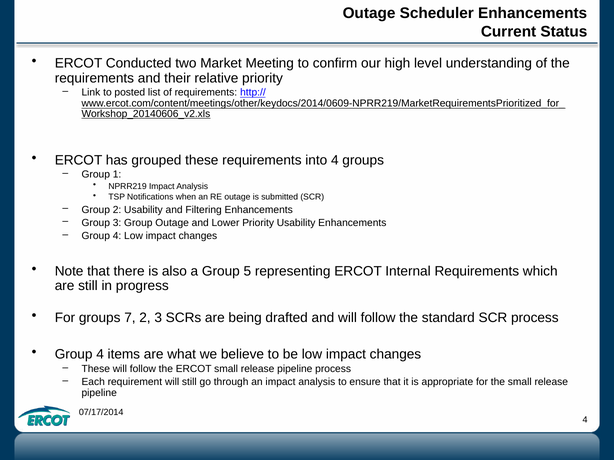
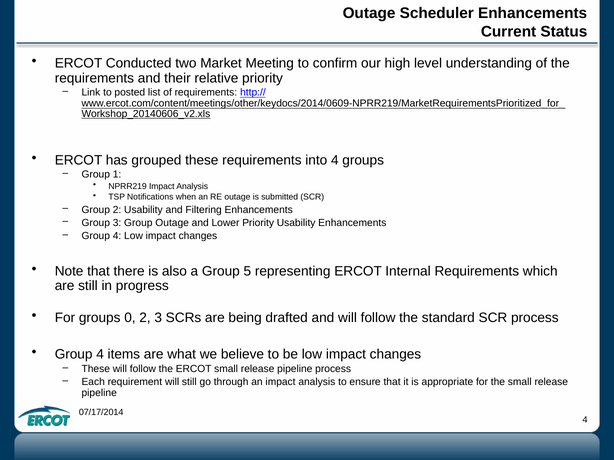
7: 7 -> 0
